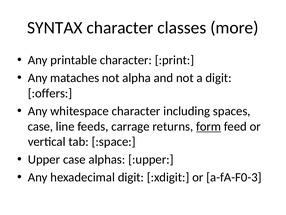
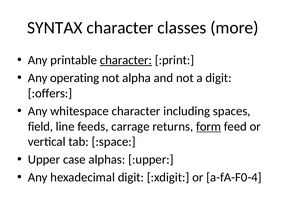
character at (126, 60) underline: none -> present
mataches: mataches -> operating
case at (40, 126): case -> field
a-fA-F0-3: a-fA-F0-3 -> a-fA-F0-4
